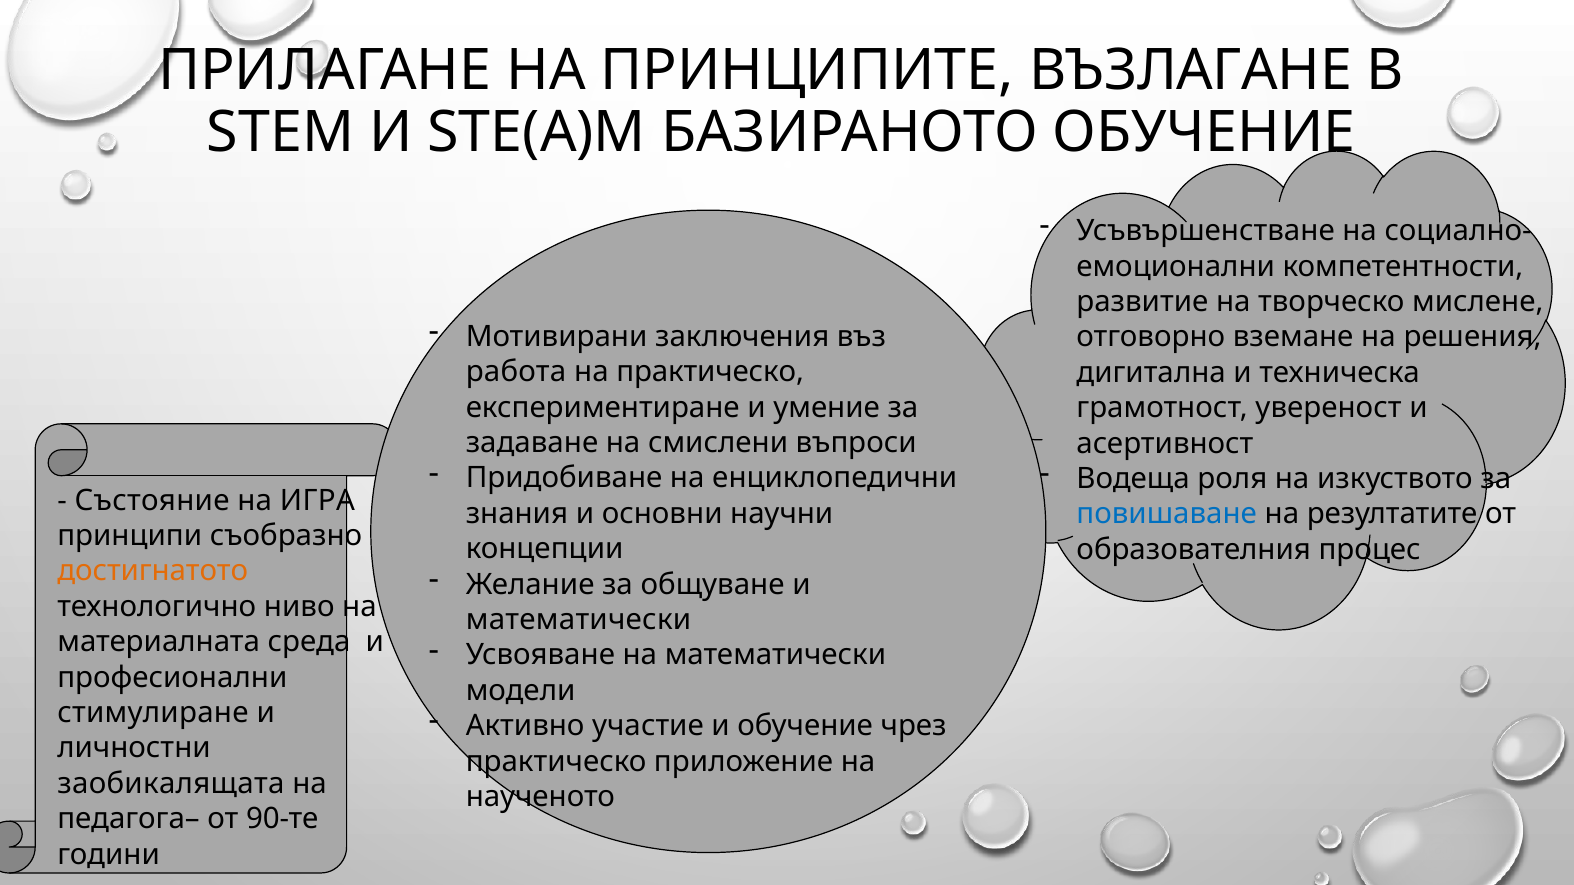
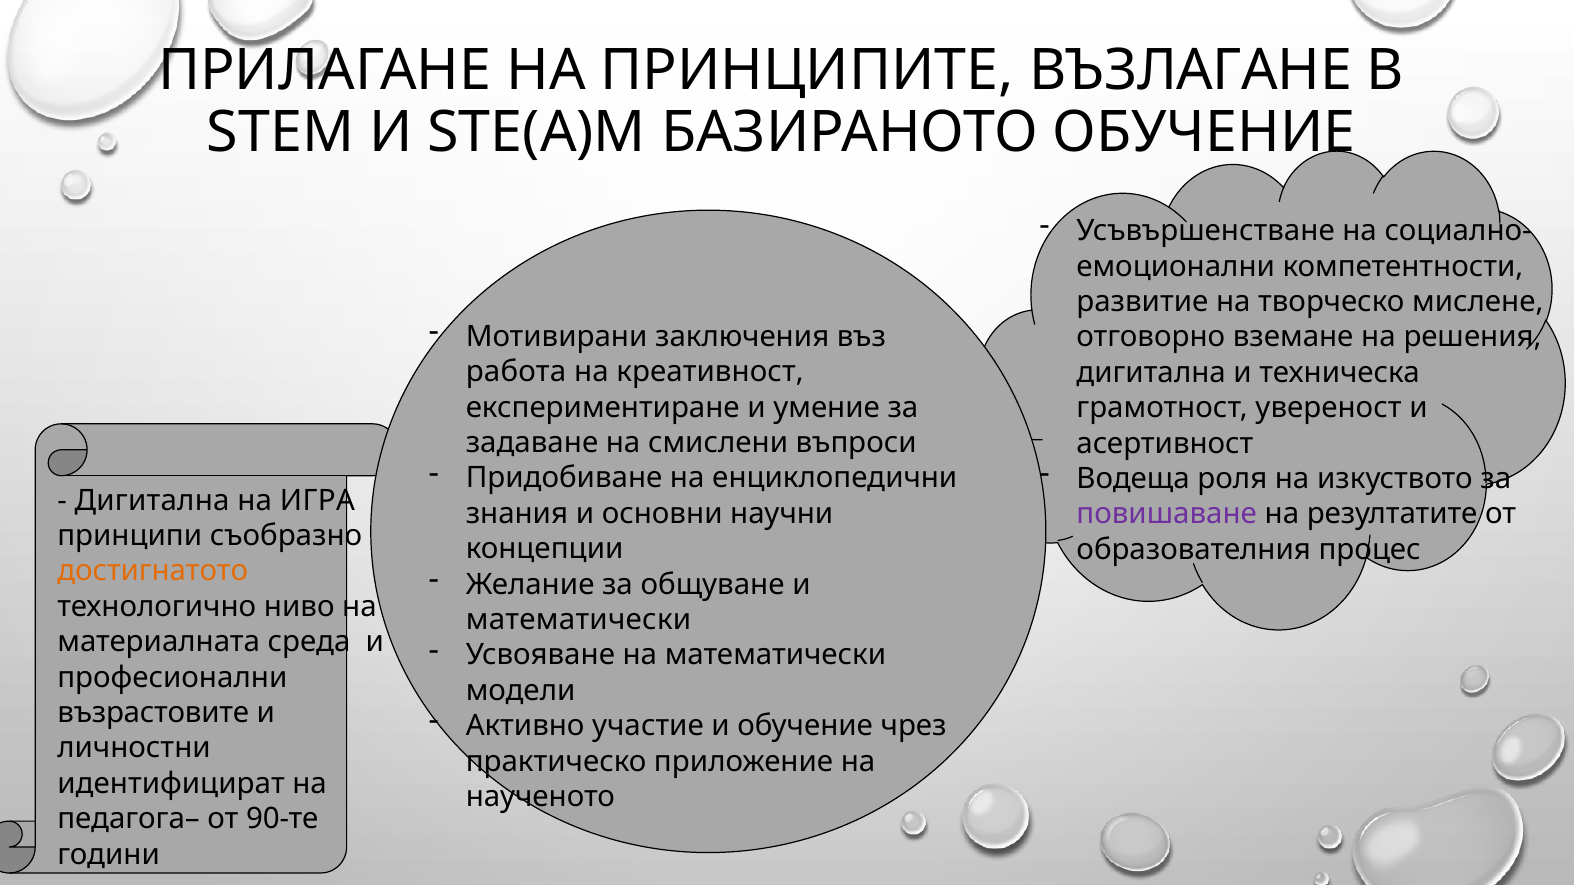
на практическо: практическо -> креативност
Състояние at (152, 501): Състояние -> Дигитална
повишаване colour: blue -> purple
стимулиране: стимулиране -> възрастовите
заобикалящата: заобикалящата -> идентифицират
